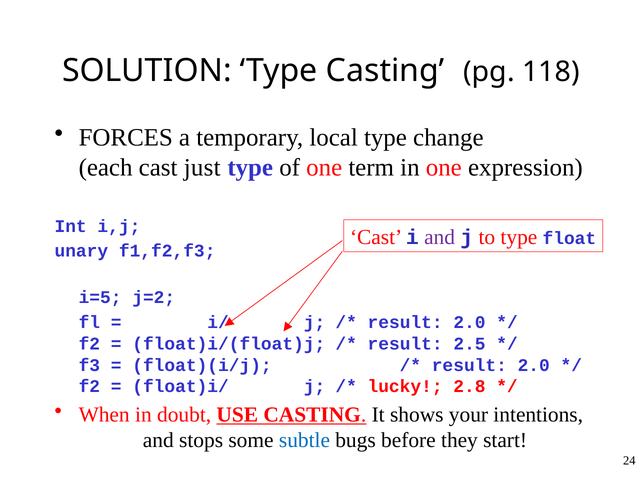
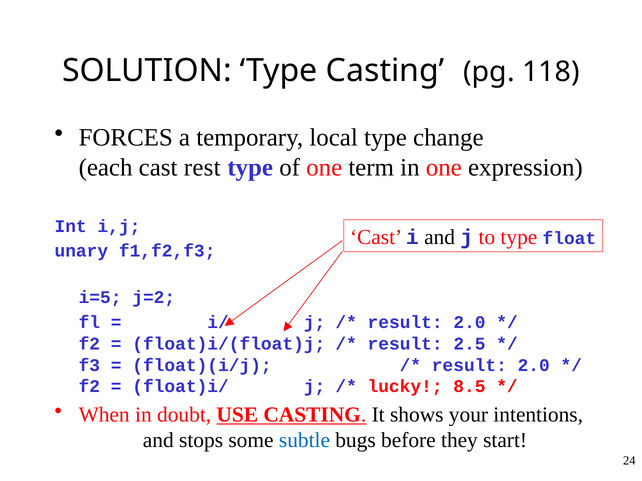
just: just -> rest
and at (440, 237) colour: purple -> black
2.8: 2.8 -> 8.5
